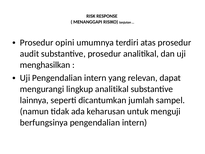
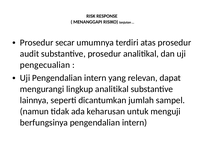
opini: opini -> secar
menghasilkan: menghasilkan -> pengecualian
